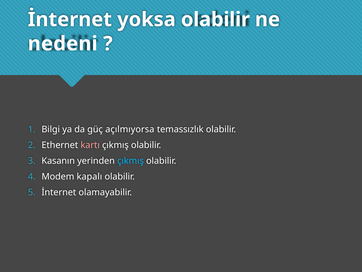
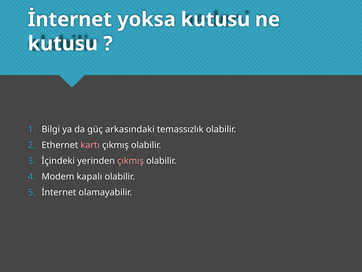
yoksa olabilir: olabilir -> kutusu
nedeni at (63, 44): nedeni -> kutusu
açılmıyorsa: açılmıyorsa -> arkasındaki
Kasanın: Kasanın -> İçindeki
çıkmış at (130, 161) colour: light blue -> pink
